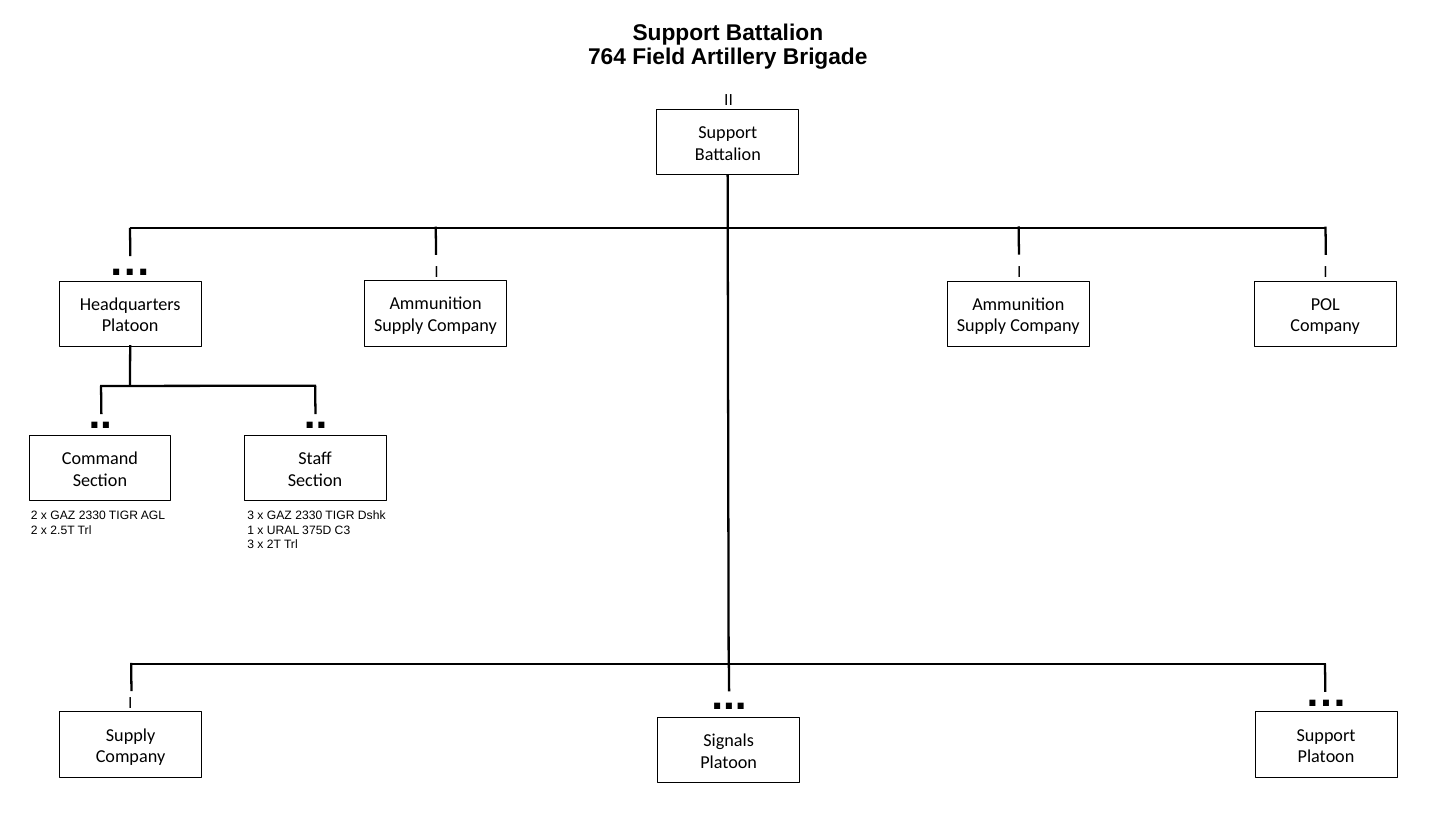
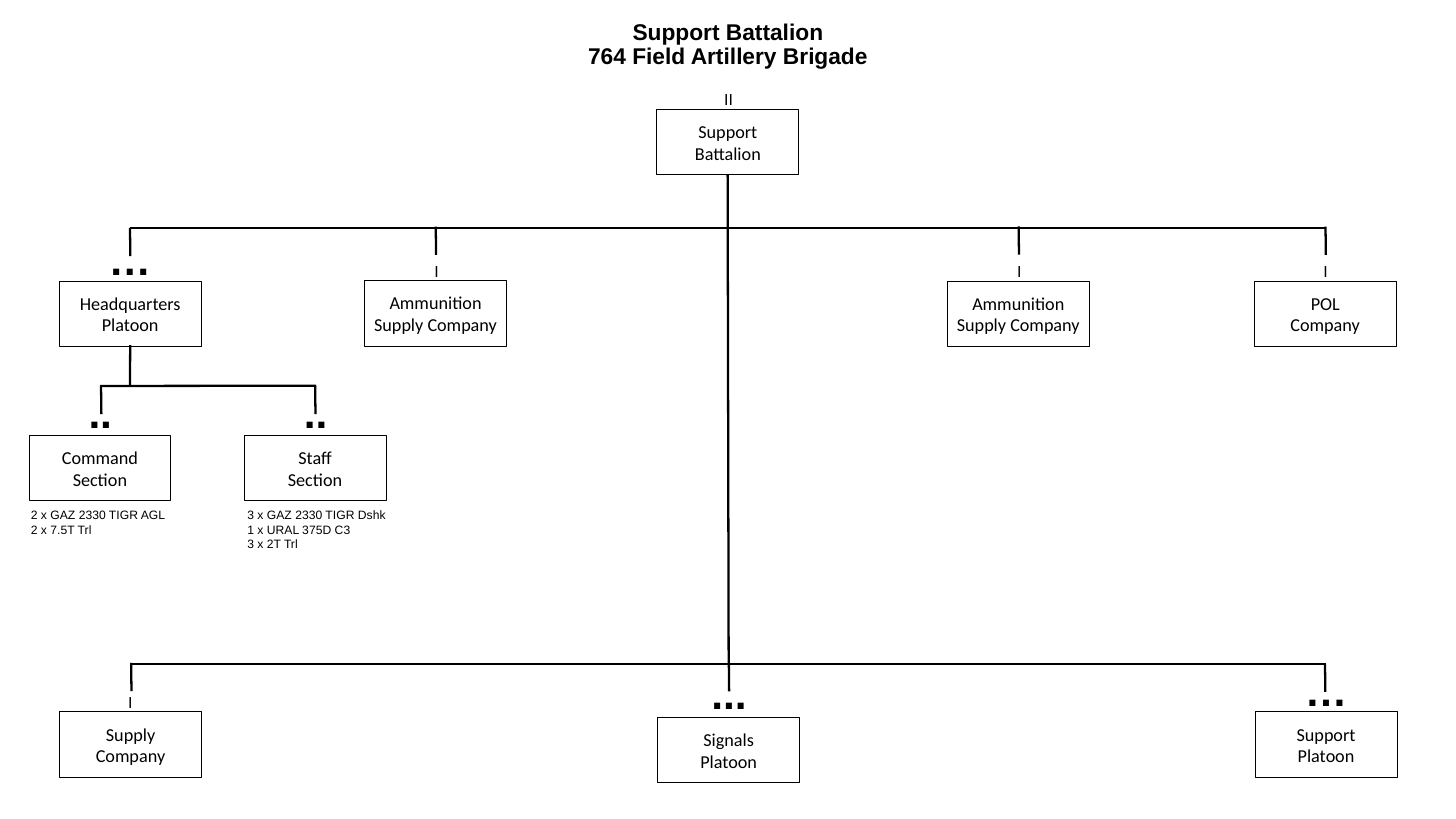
2.5T: 2.5T -> 7.5T
